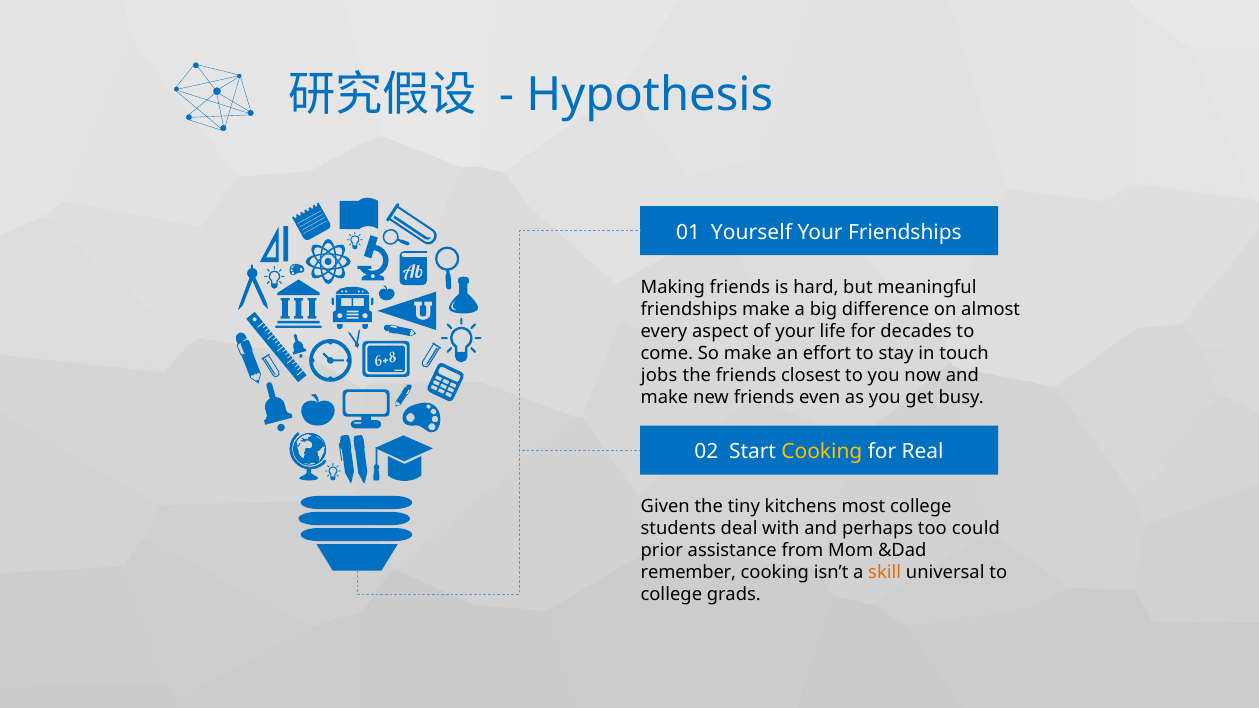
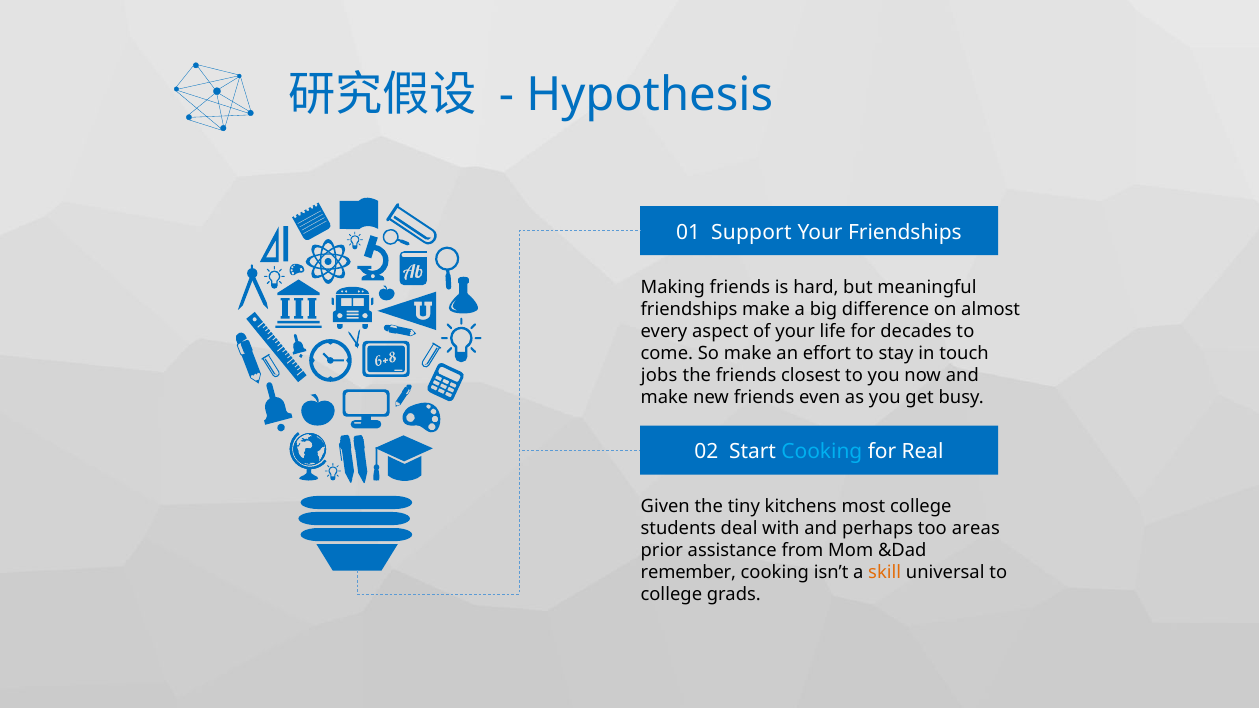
Yourself: Yourself -> Support
Cooking at (822, 452) colour: yellow -> light blue
could: could -> areas
